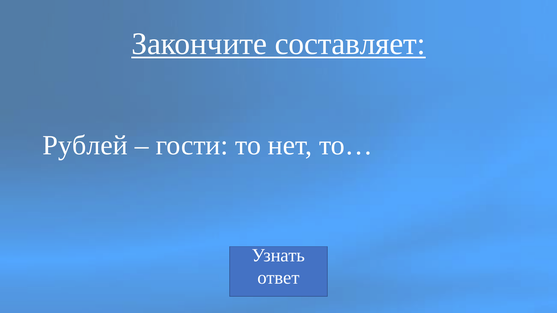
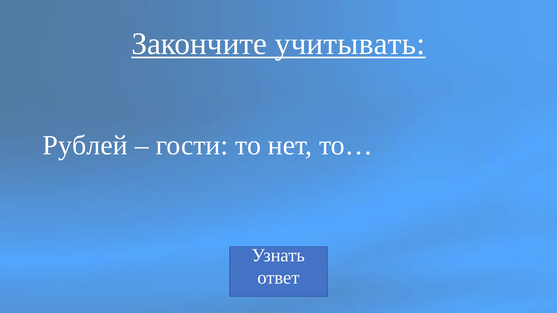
составляет: составляет -> учитывать
